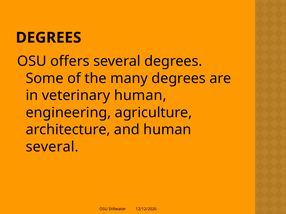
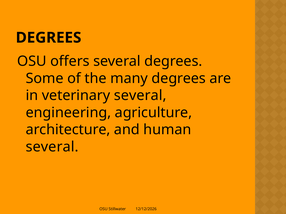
veterinary human: human -> several
